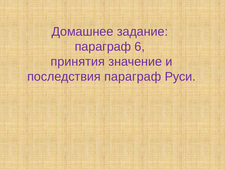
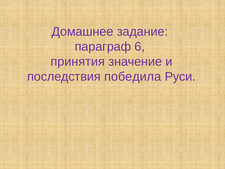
последствия параграф: параграф -> победила
